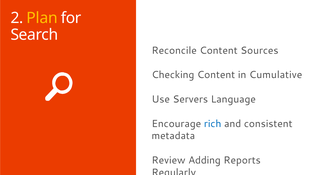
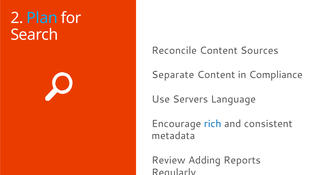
Plan colour: yellow -> light blue
Checking: Checking -> Separate
Cumulative: Cumulative -> Compliance
